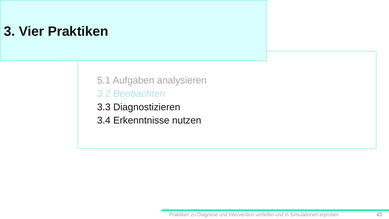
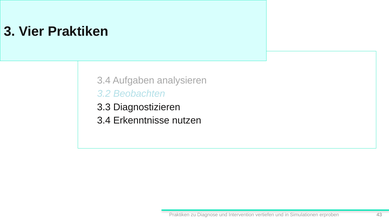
5.1 at (104, 80): 5.1 -> 3.4
